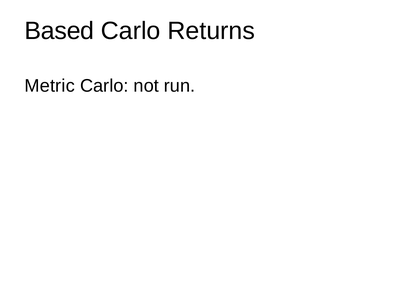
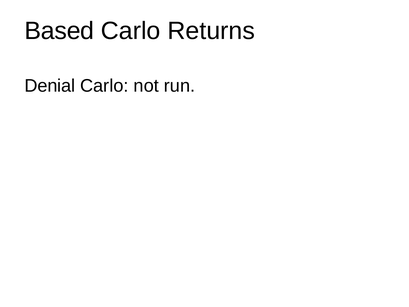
Metric: Metric -> Denial
